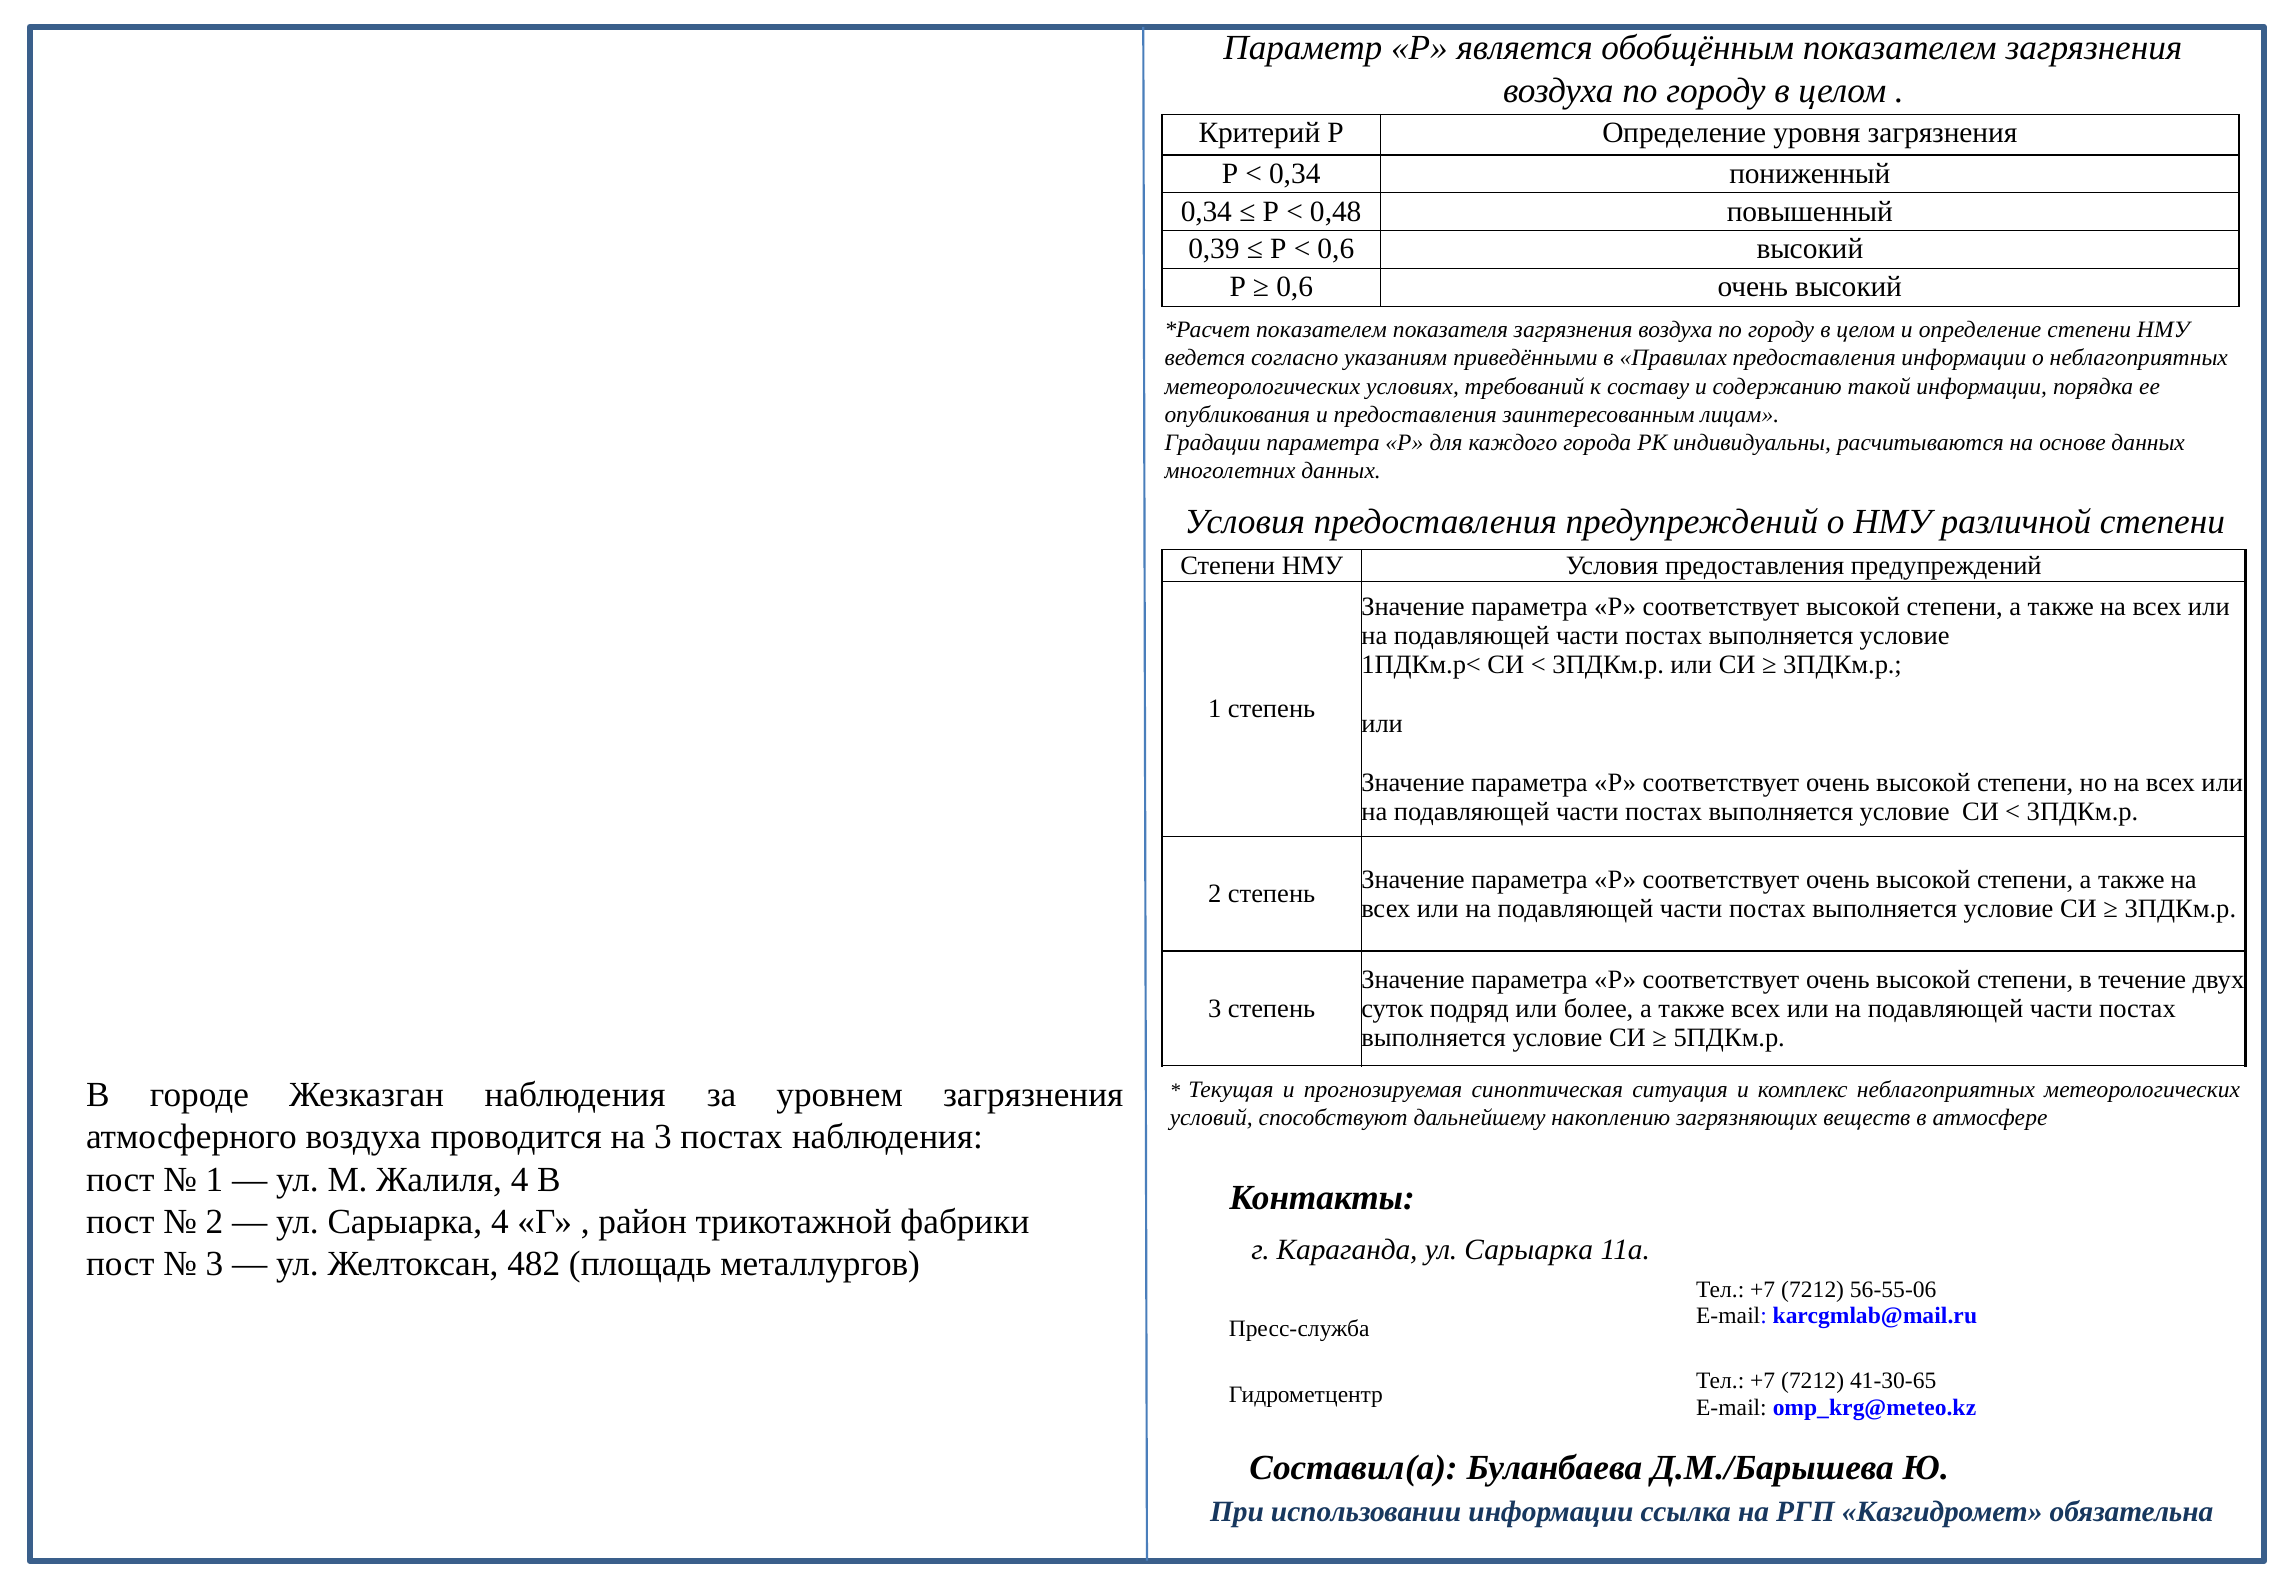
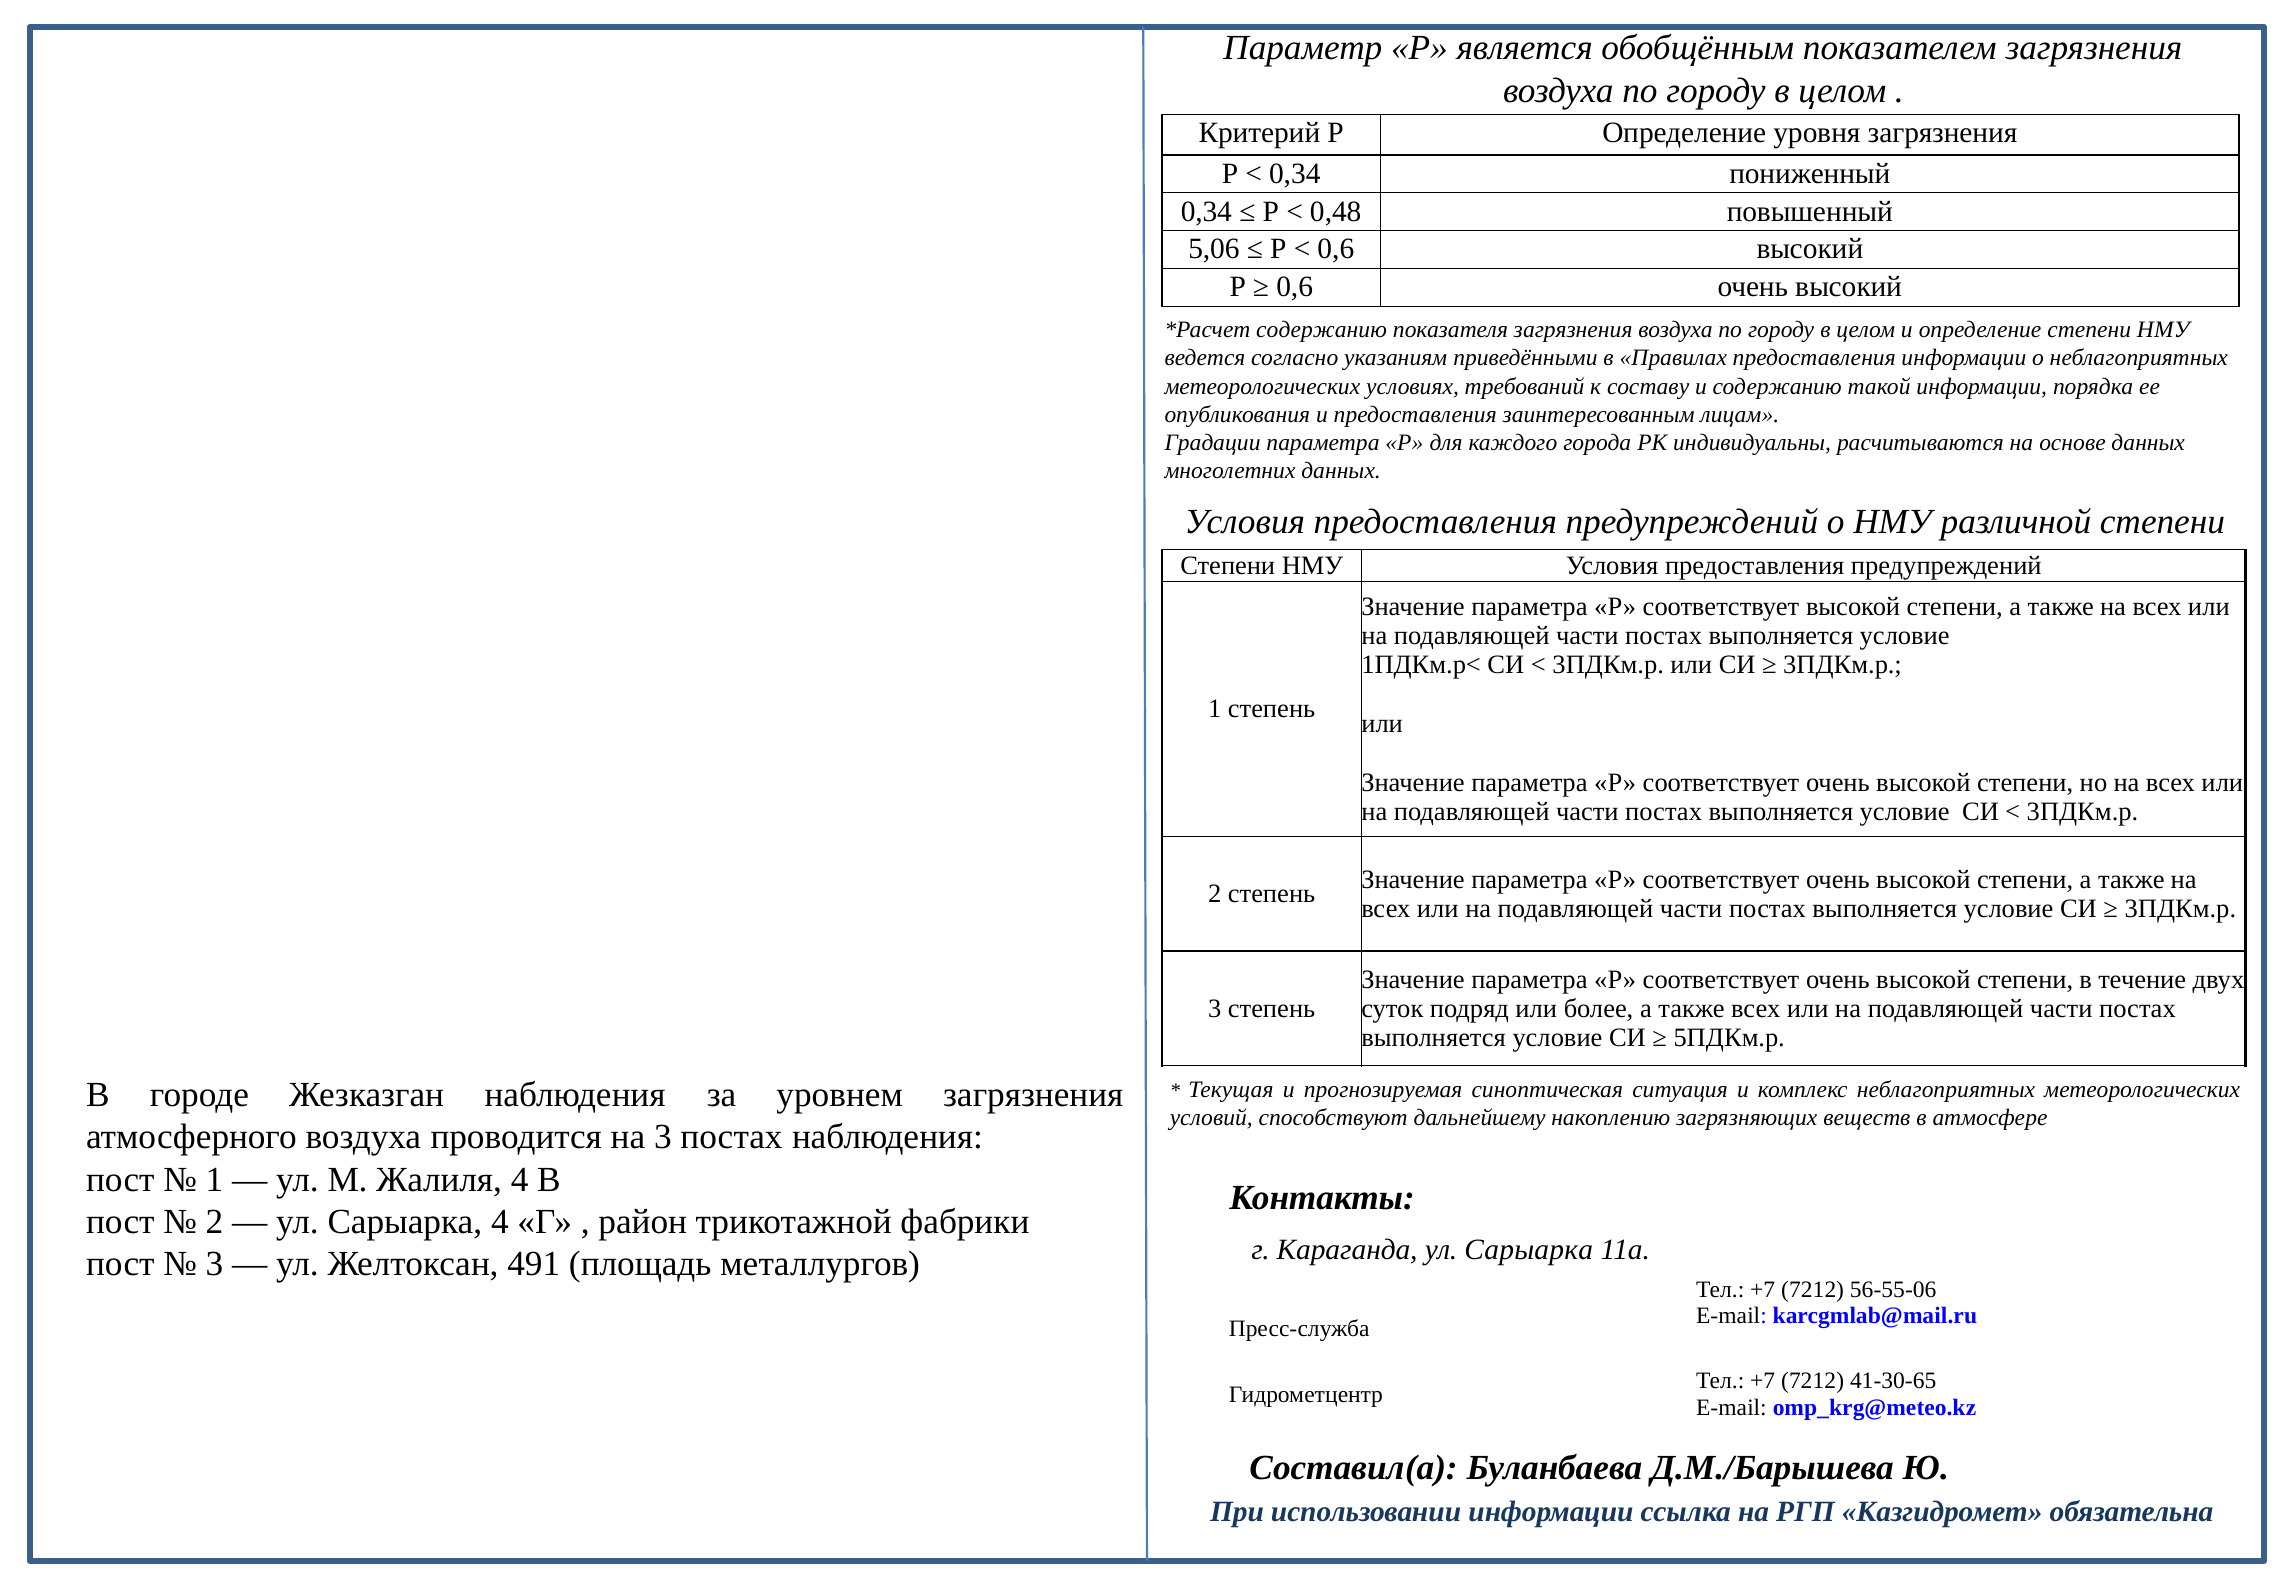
0,39: 0,39 -> 5,06
показателем at (1322, 330): показателем -> содержанию
482: 482 -> 491
